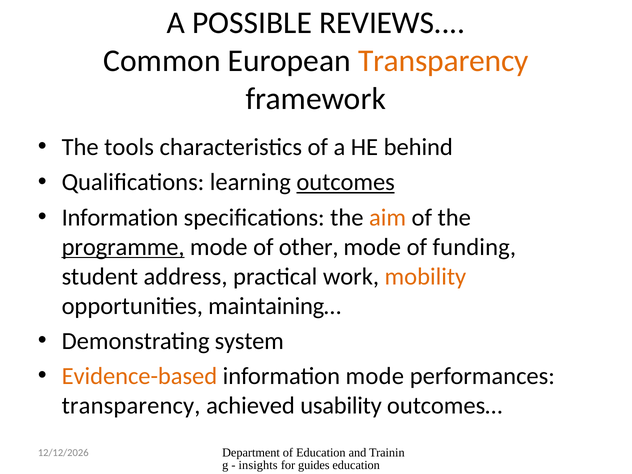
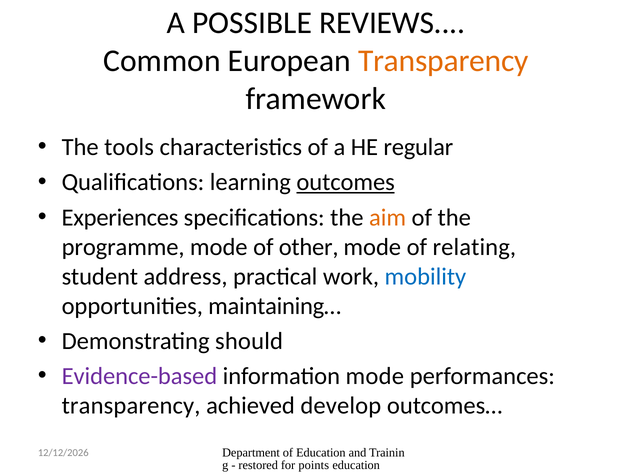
behind: behind -> regular
Information at (120, 217): Information -> Experiences
programme underline: present -> none
funding: funding -> relating
mobility colour: orange -> blue
system: system -> should
Evidence-based colour: orange -> purple
usability: usability -> develop
insights: insights -> restored
guides: guides -> points
